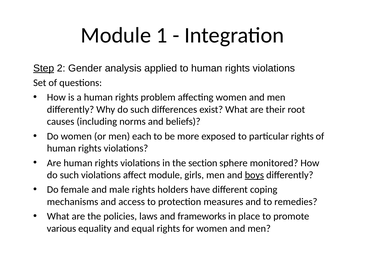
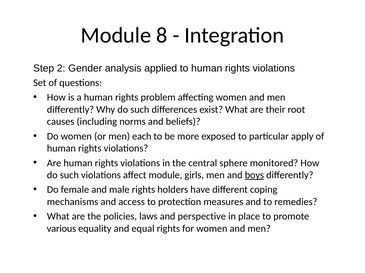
1: 1 -> 8
Step underline: present -> none
particular rights: rights -> apply
section: section -> central
frameworks: frameworks -> perspective
